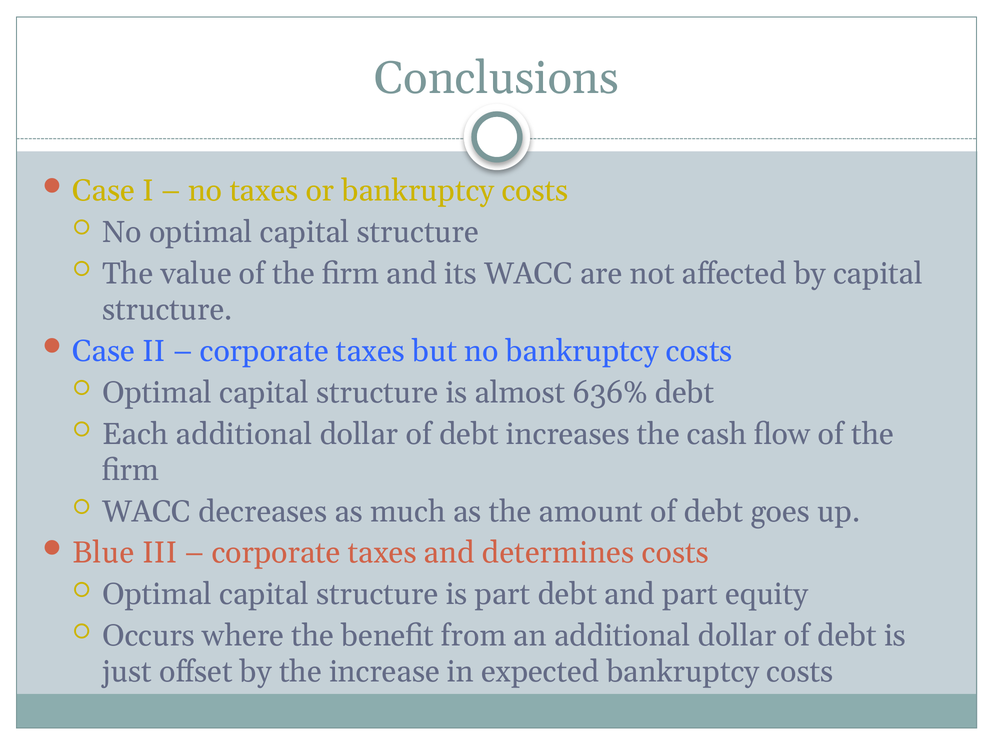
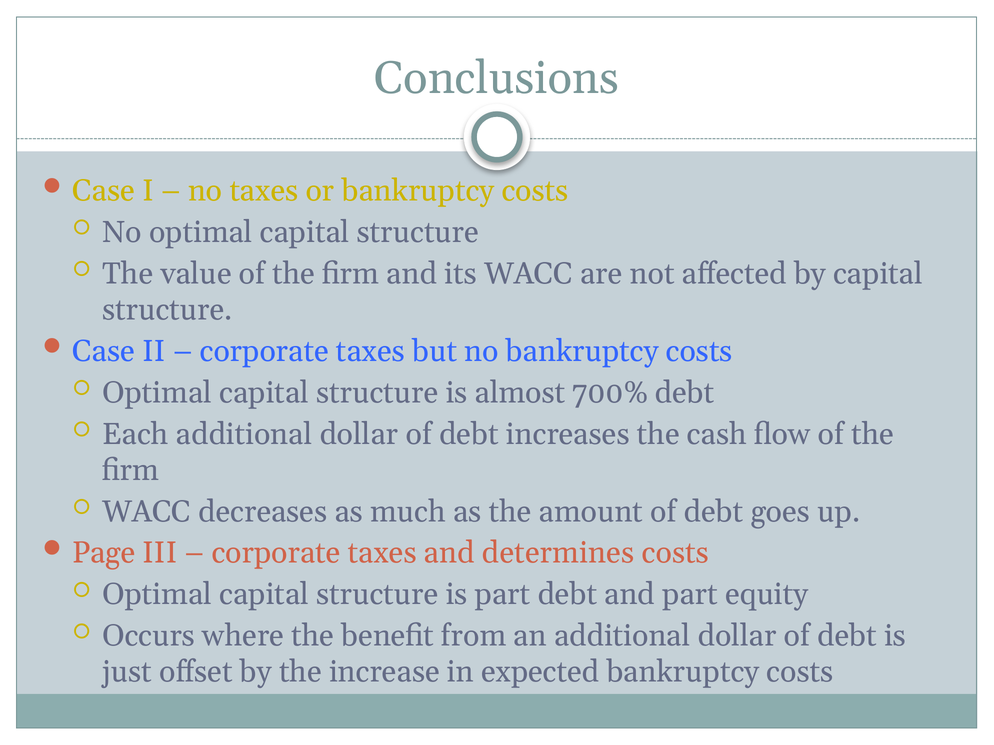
636%: 636% -> 700%
Blue: Blue -> Page
